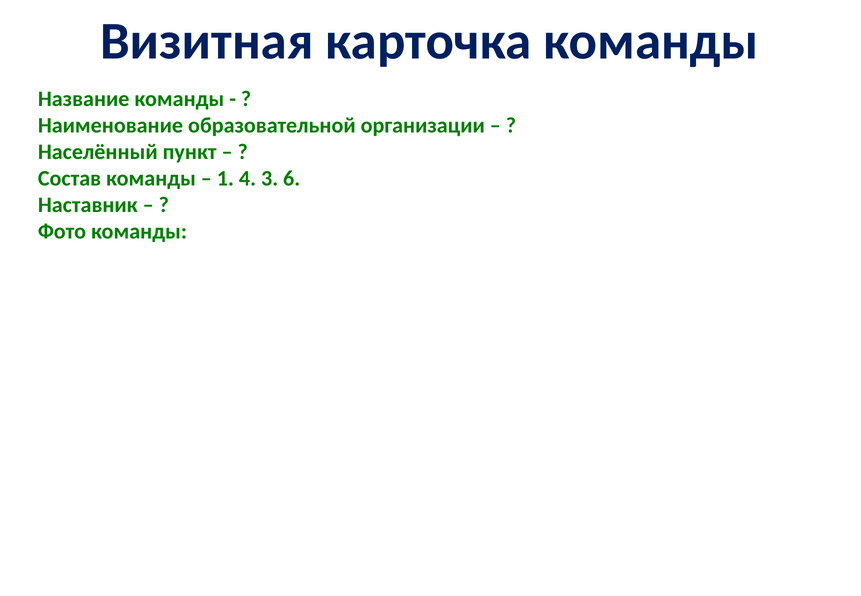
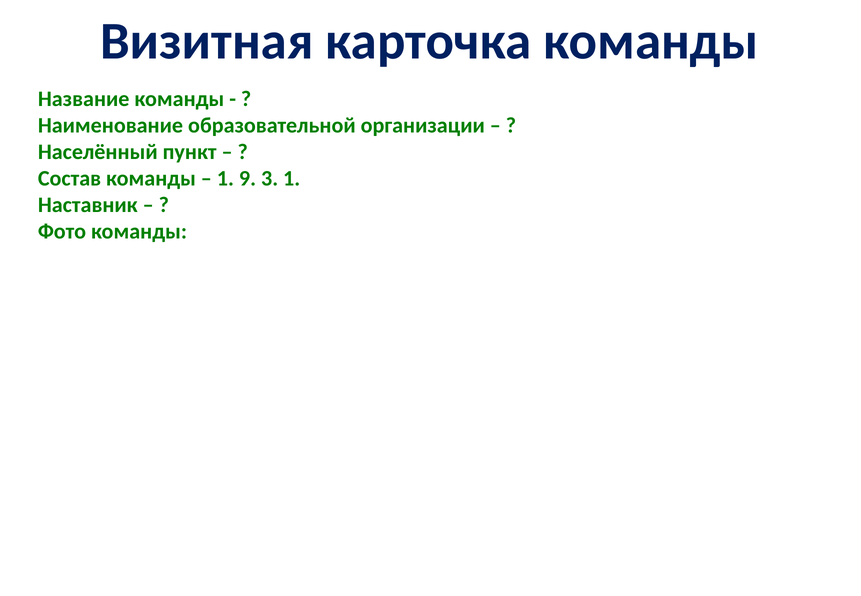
4: 4 -> 9
3 6: 6 -> 1
